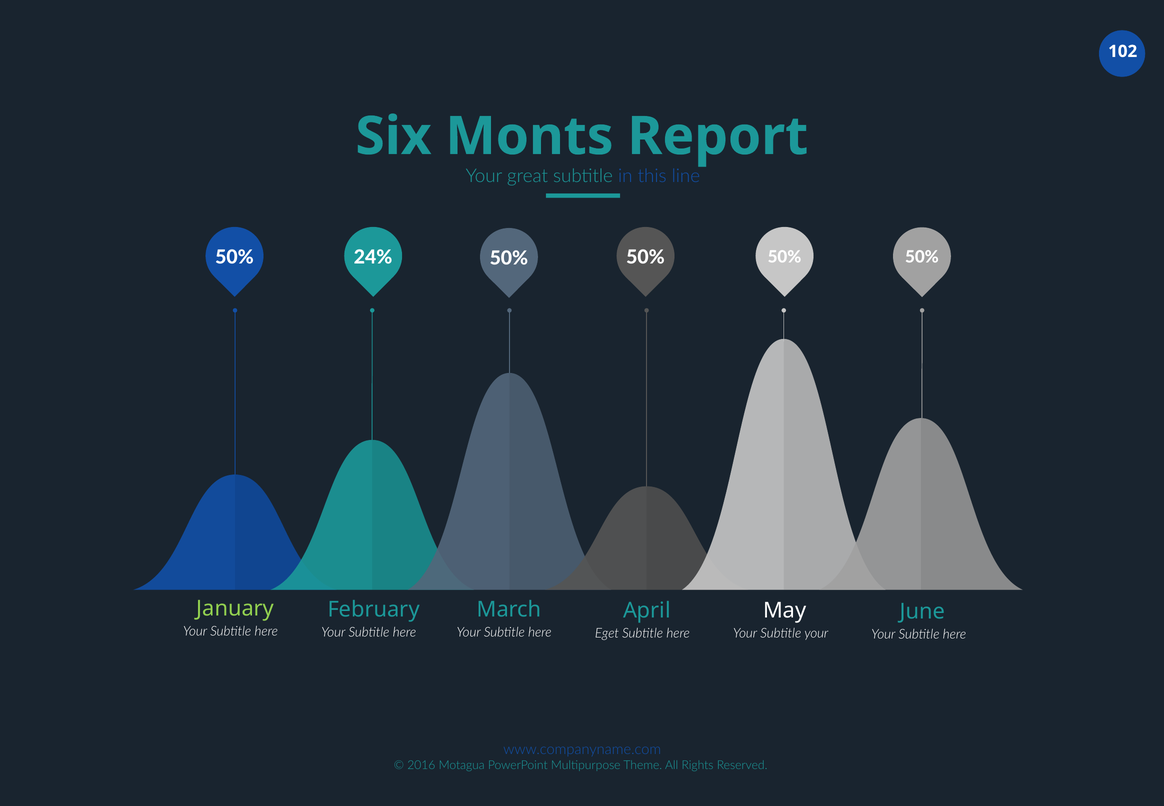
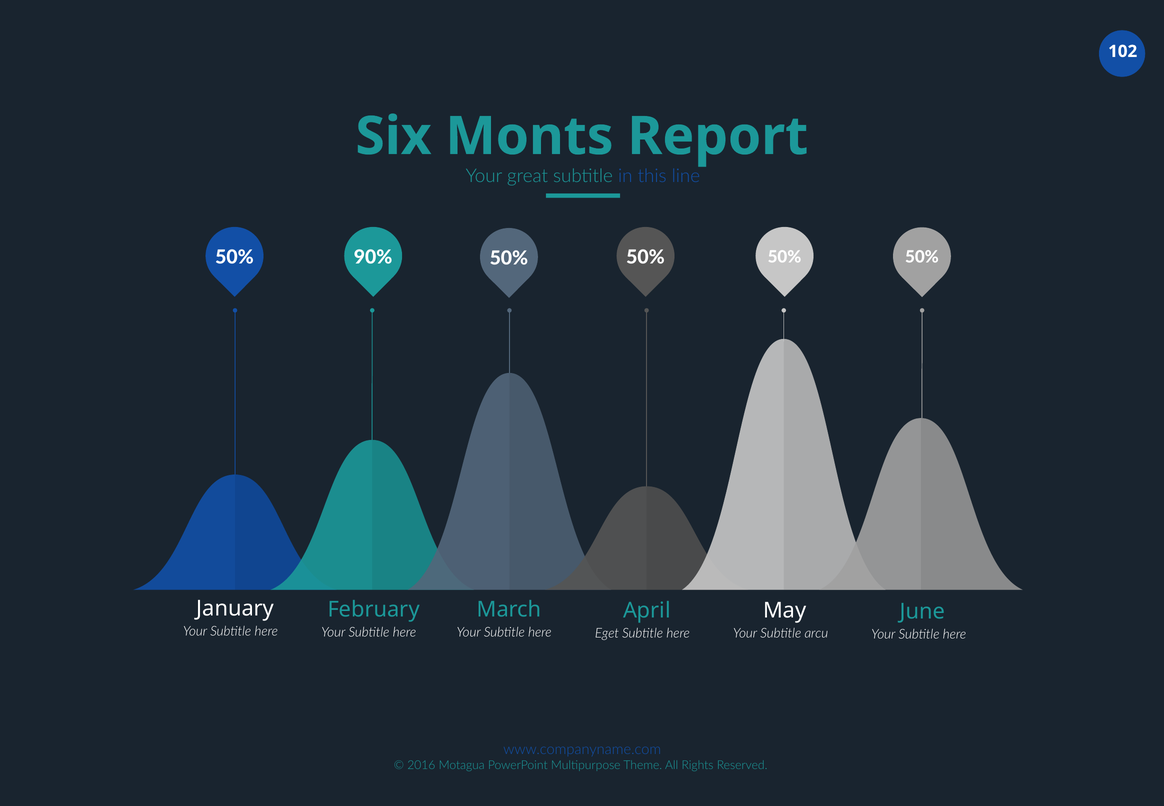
24%: 24% -> 90%
January colour: light green -> white
Subtitle your: your -> arcu
